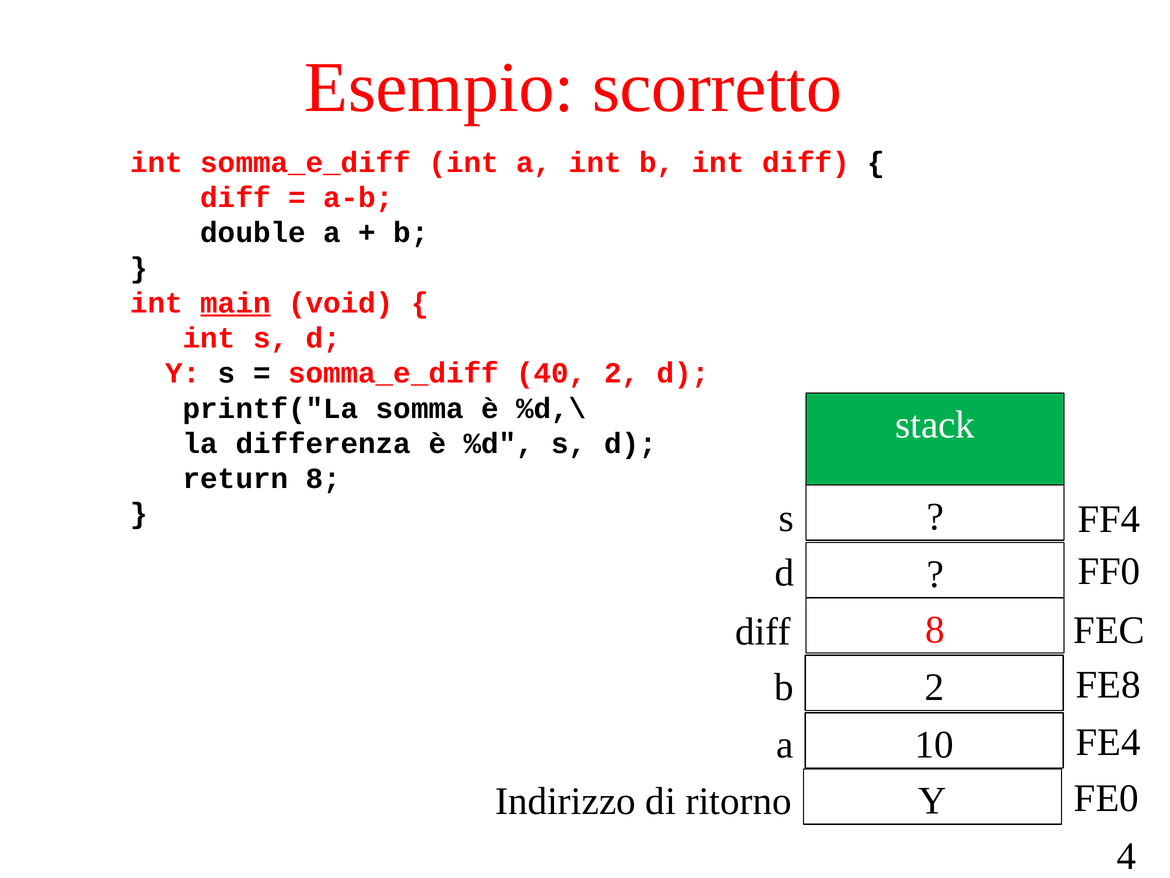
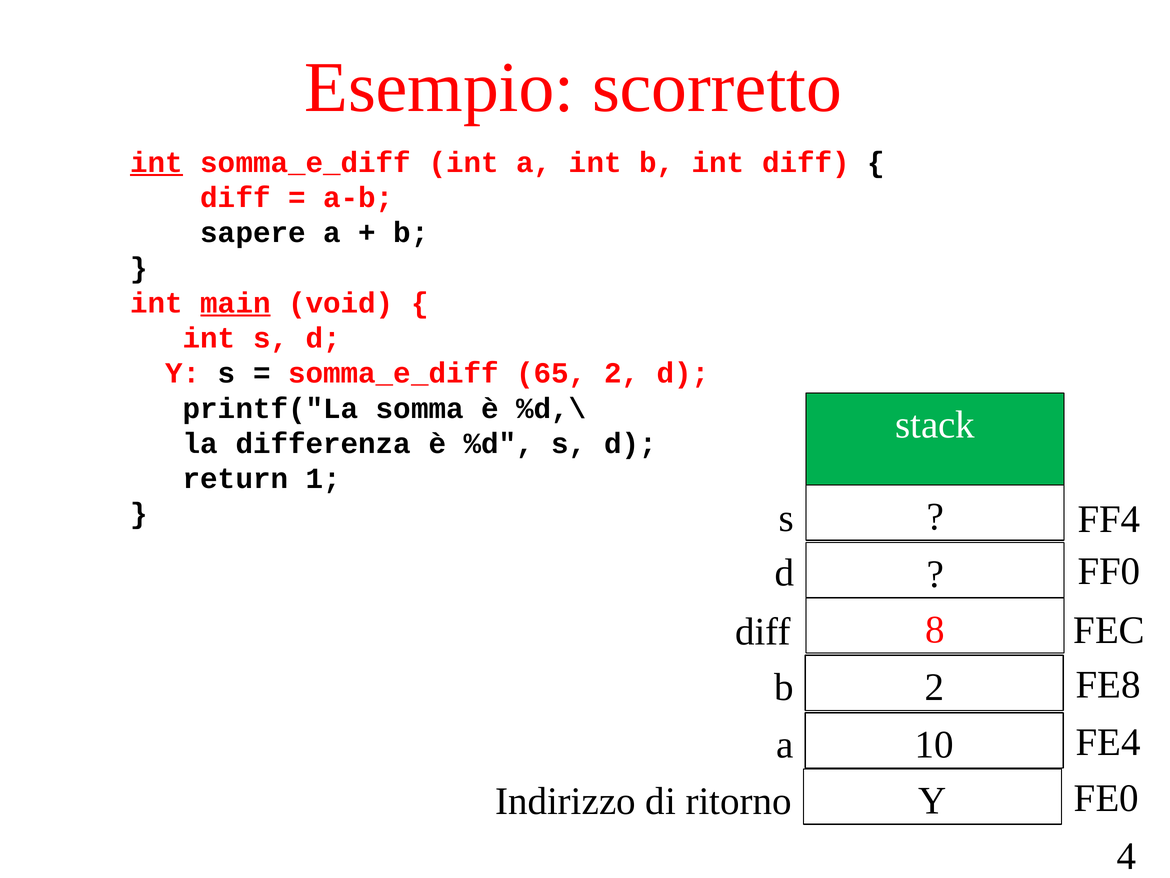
int at (157, 162) underline: none -> present
double: double -> sapere
40: 40 -> 65
return 8: 8 -> 1
